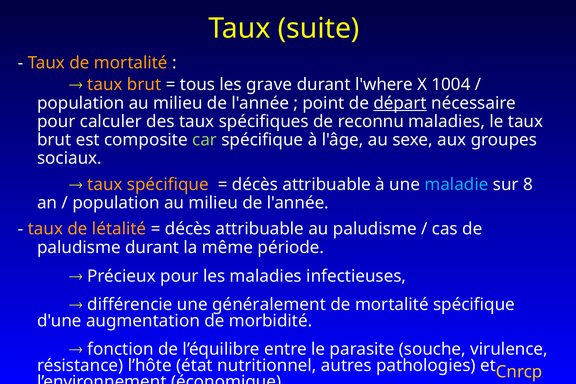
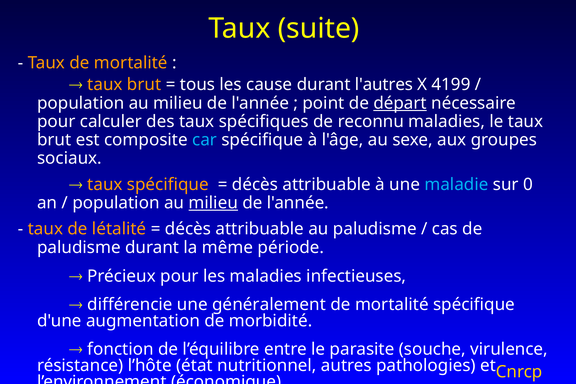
grave: grave -> cause
l'where: l'where -> l'autres
1004: 1004 -> 4199
car colour: light green -> light blue
8: 8 -> 0
milieu at (213, 203) underline: none -> present
